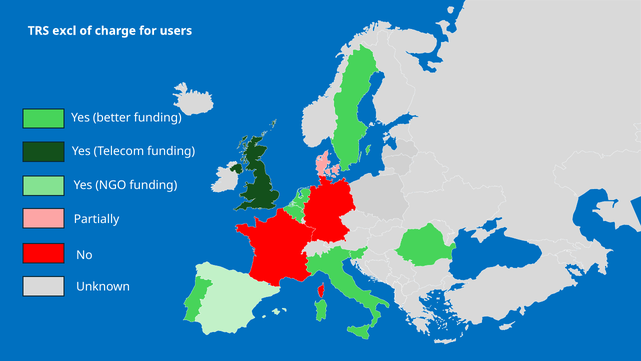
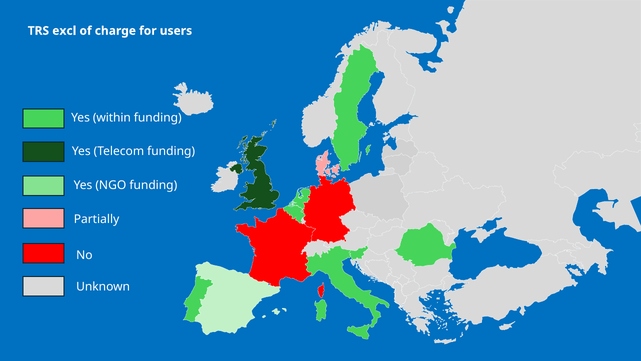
better: better -> within
